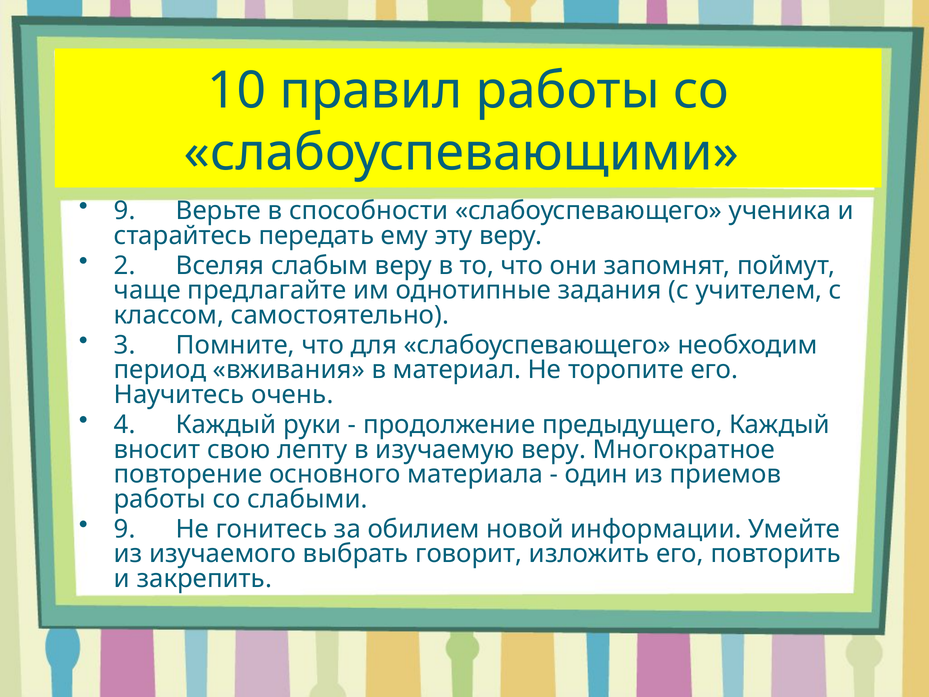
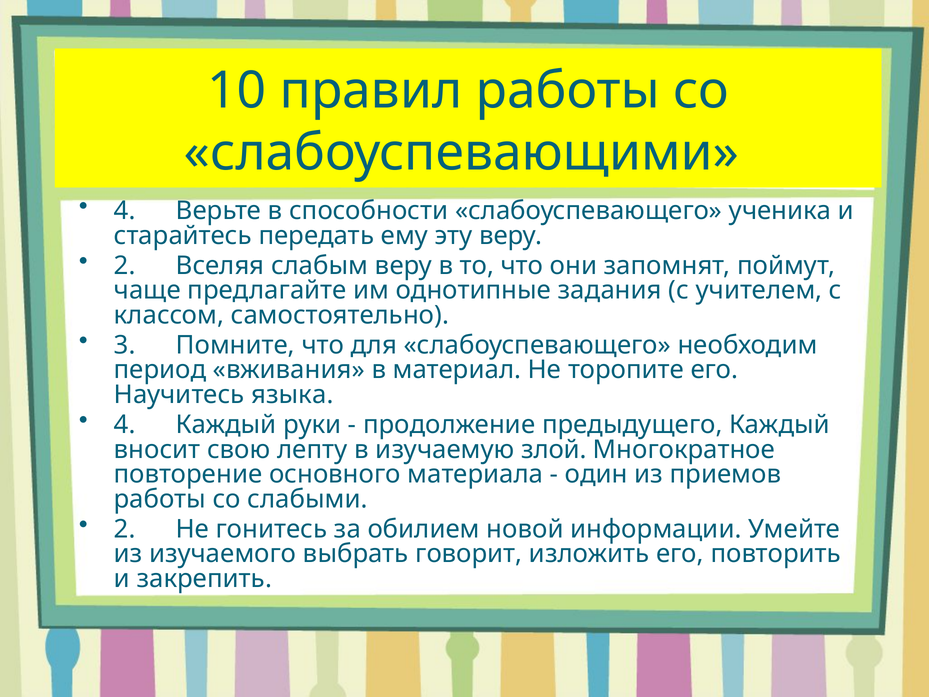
9 at (125, 211): 9 -> 4
очень: очень -> языка
изучаемую веру: веру -> злой
9 at (125, 529): 9 -> 2
